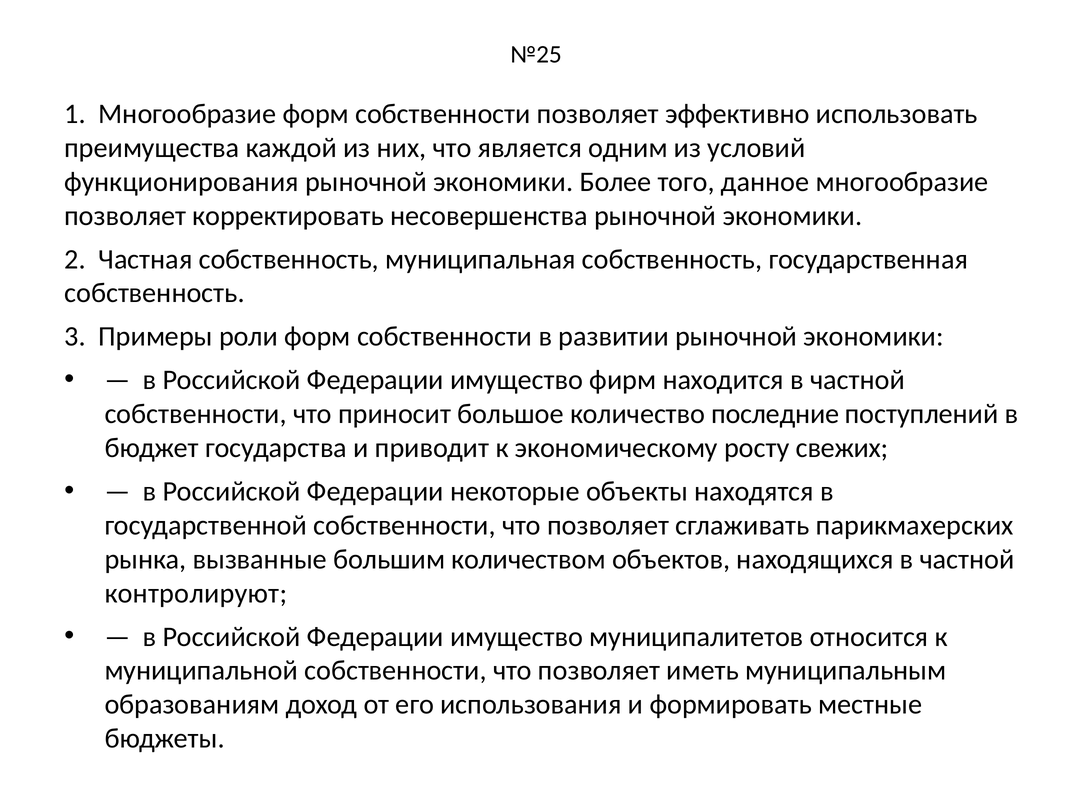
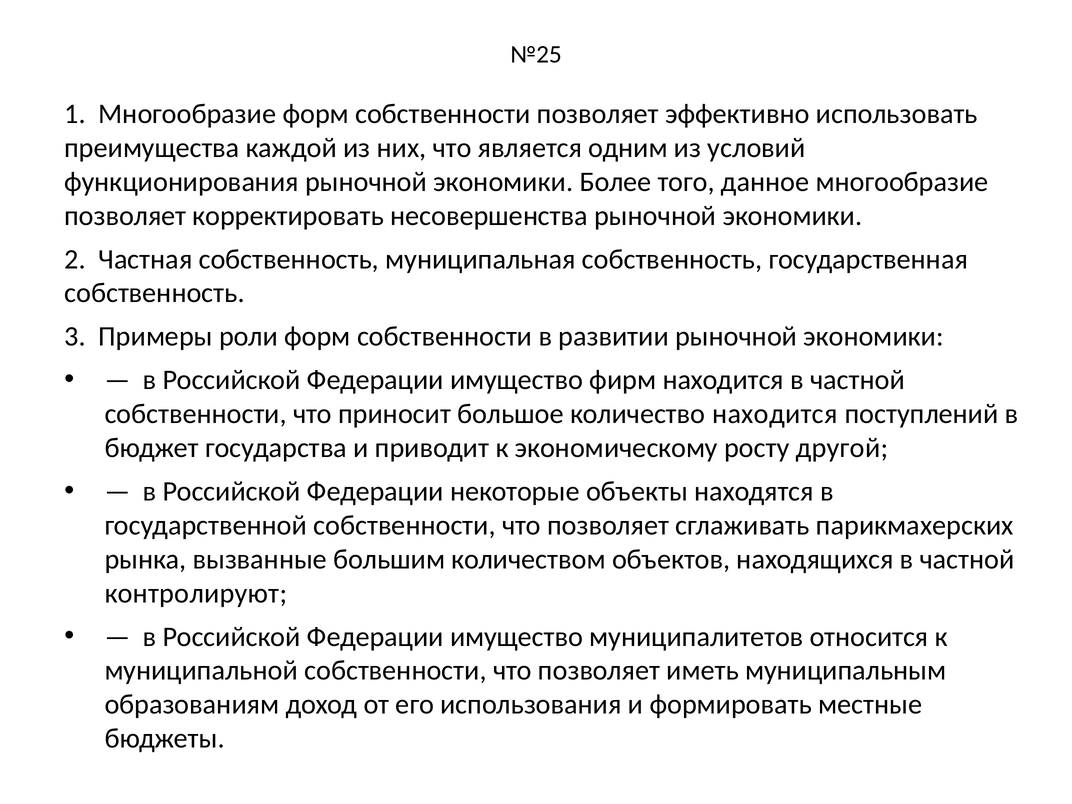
количество последние: последние -> находится
свежих: свежих -> другой
